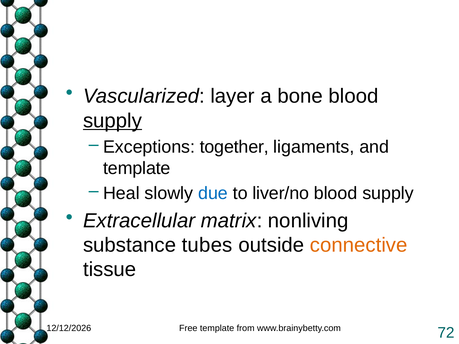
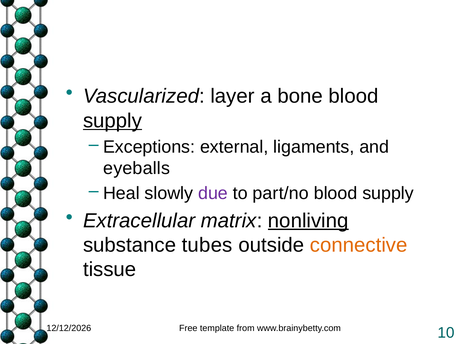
together: together -> external
template at (137, 169): template -> eyeballs
due colour: blue -> purple
liver/no: liver/no -> part/no
nonliving underline: none -> present
72: 72 -> 10
